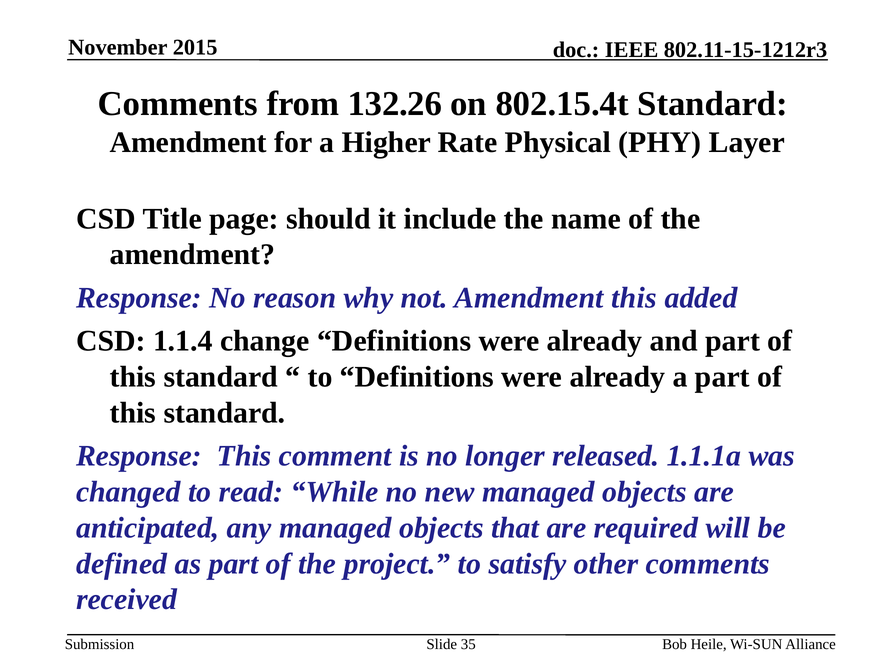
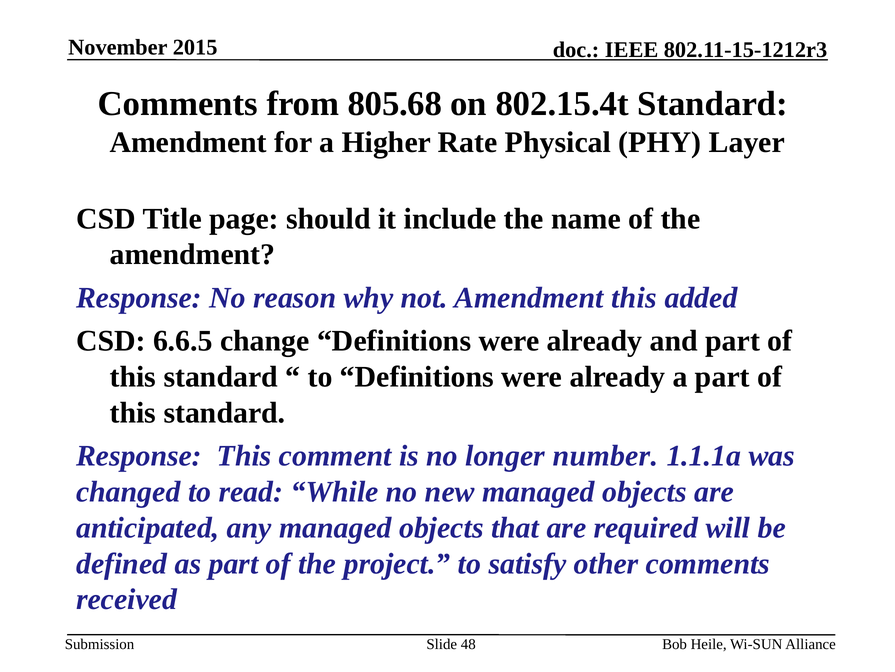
132.26: 132.26 -> 805.68
1.1.4: 1.1.4 -> 6.6.5
released: released -> number
35: 35 -> 48
